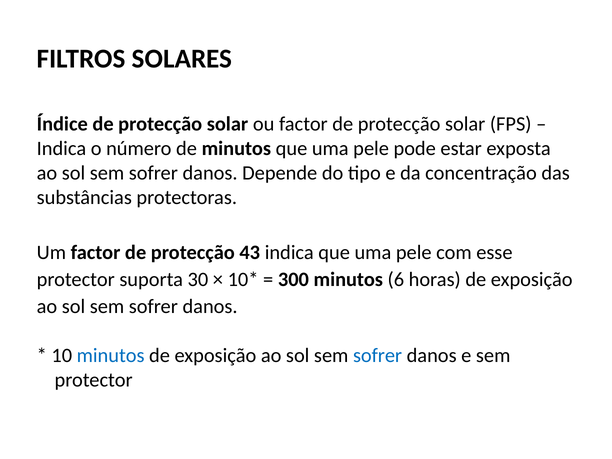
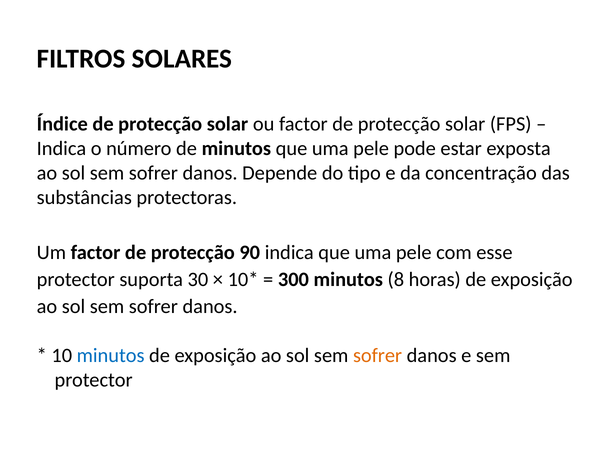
43: 43 -> 90
6: 6 -> 8
sofrer at (378, 356) colour: blue -> orange
